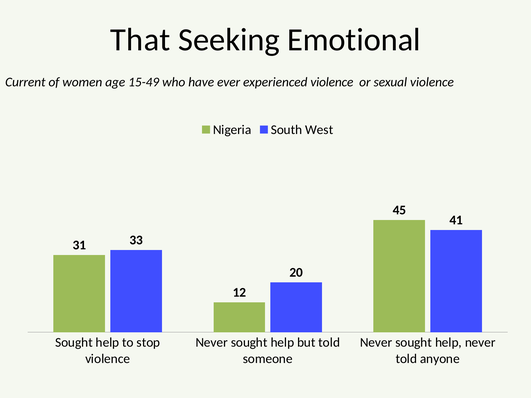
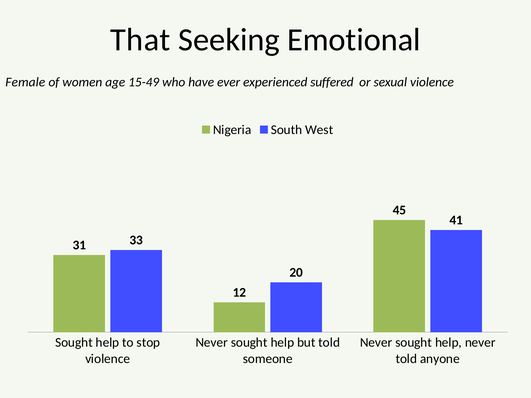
Current: Current -> Female
experienced violence: violence -> suffered
